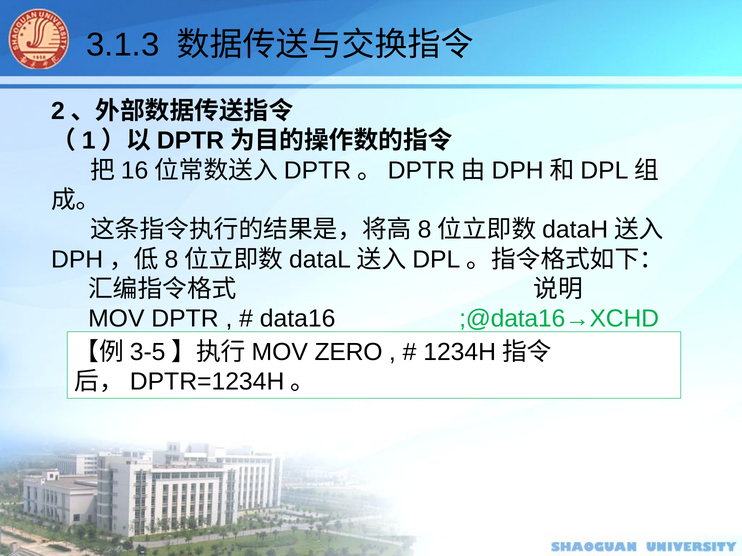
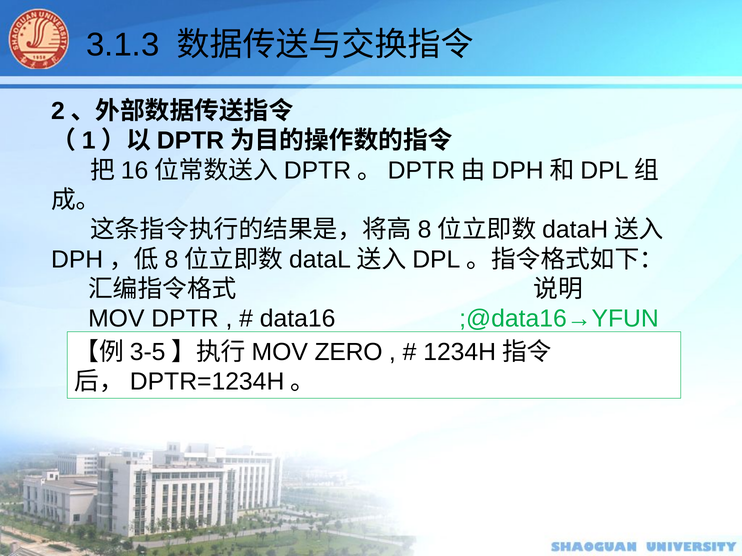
;@data16→XCHD: ;@data16→XCHD -> ;@data16→YFUN
